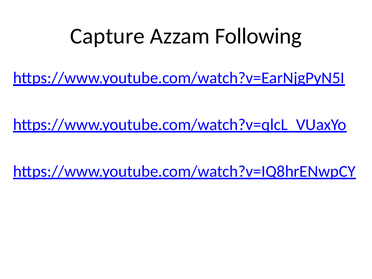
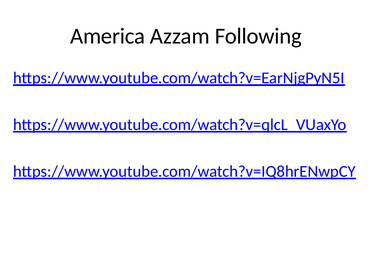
Capture: Capture -> America
